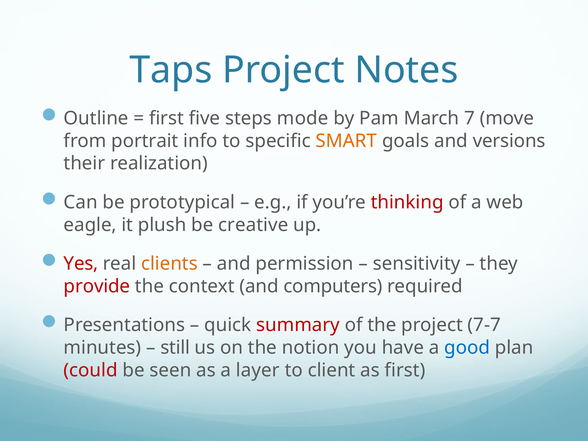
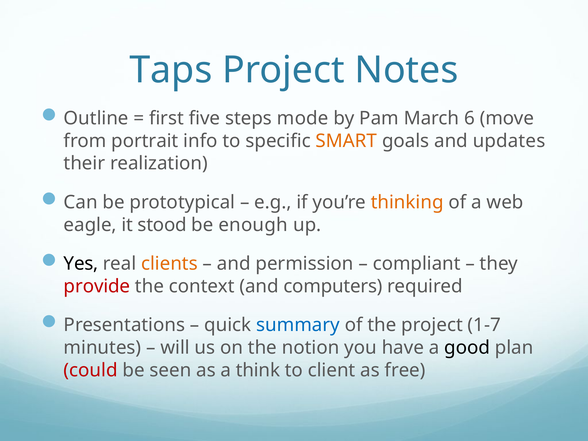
7: 7 -> 6
versions: versions -> updates
thinking colour: red -> orange
plush: plush -> stood
creative: creative -> enough
Yes colour: red -> black
sensitivity: sensitivity -> compliant
summary colour: red -> blue
7-7: 7-7 -> 1-7
still: still -> will
good colour: blue -> black
layer: layer -> think
as first: first -> free
